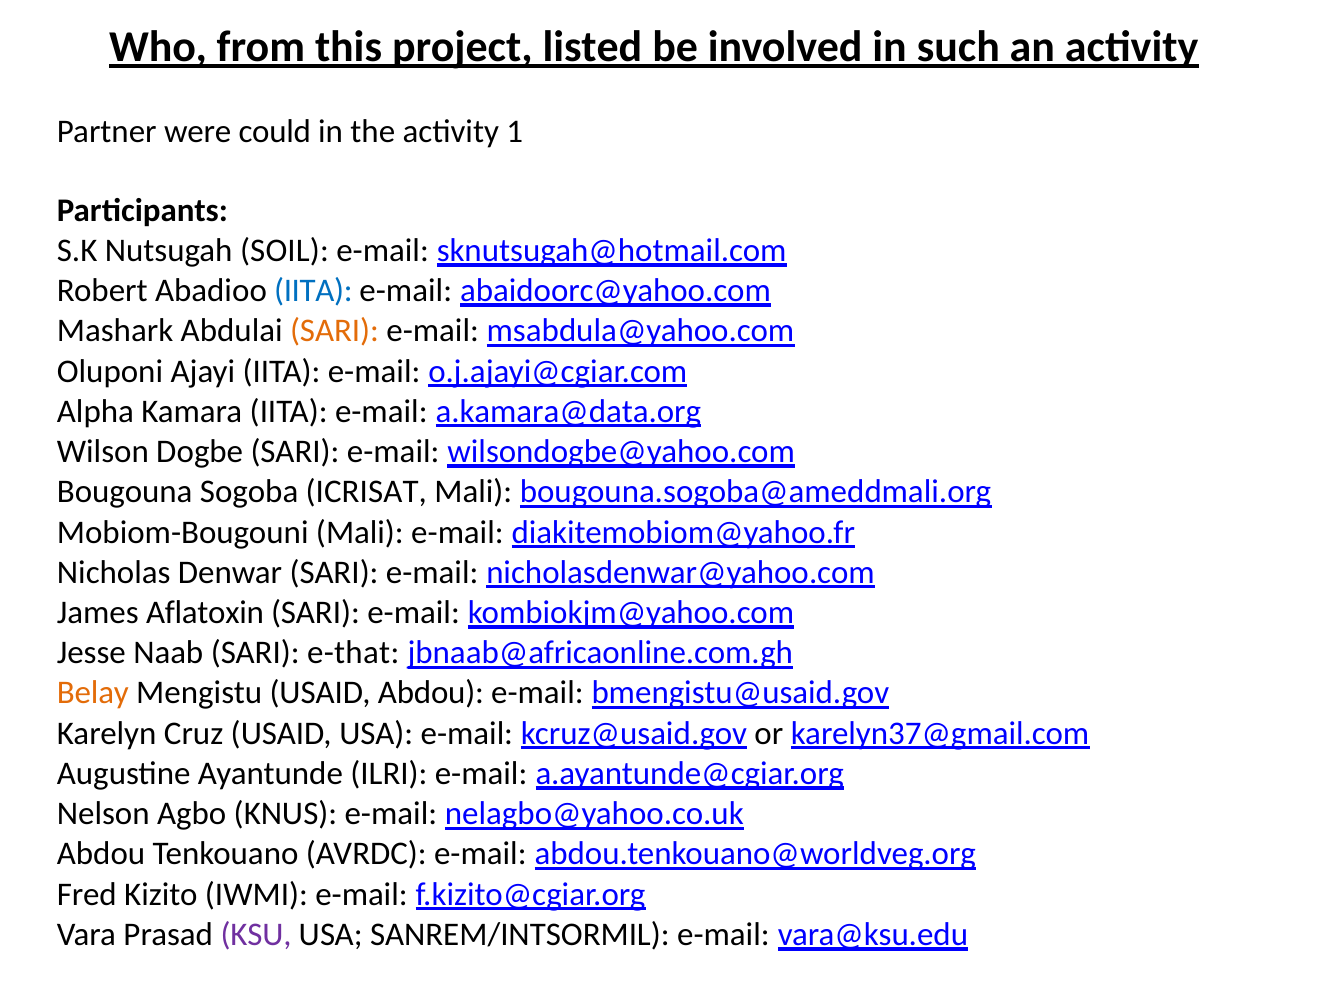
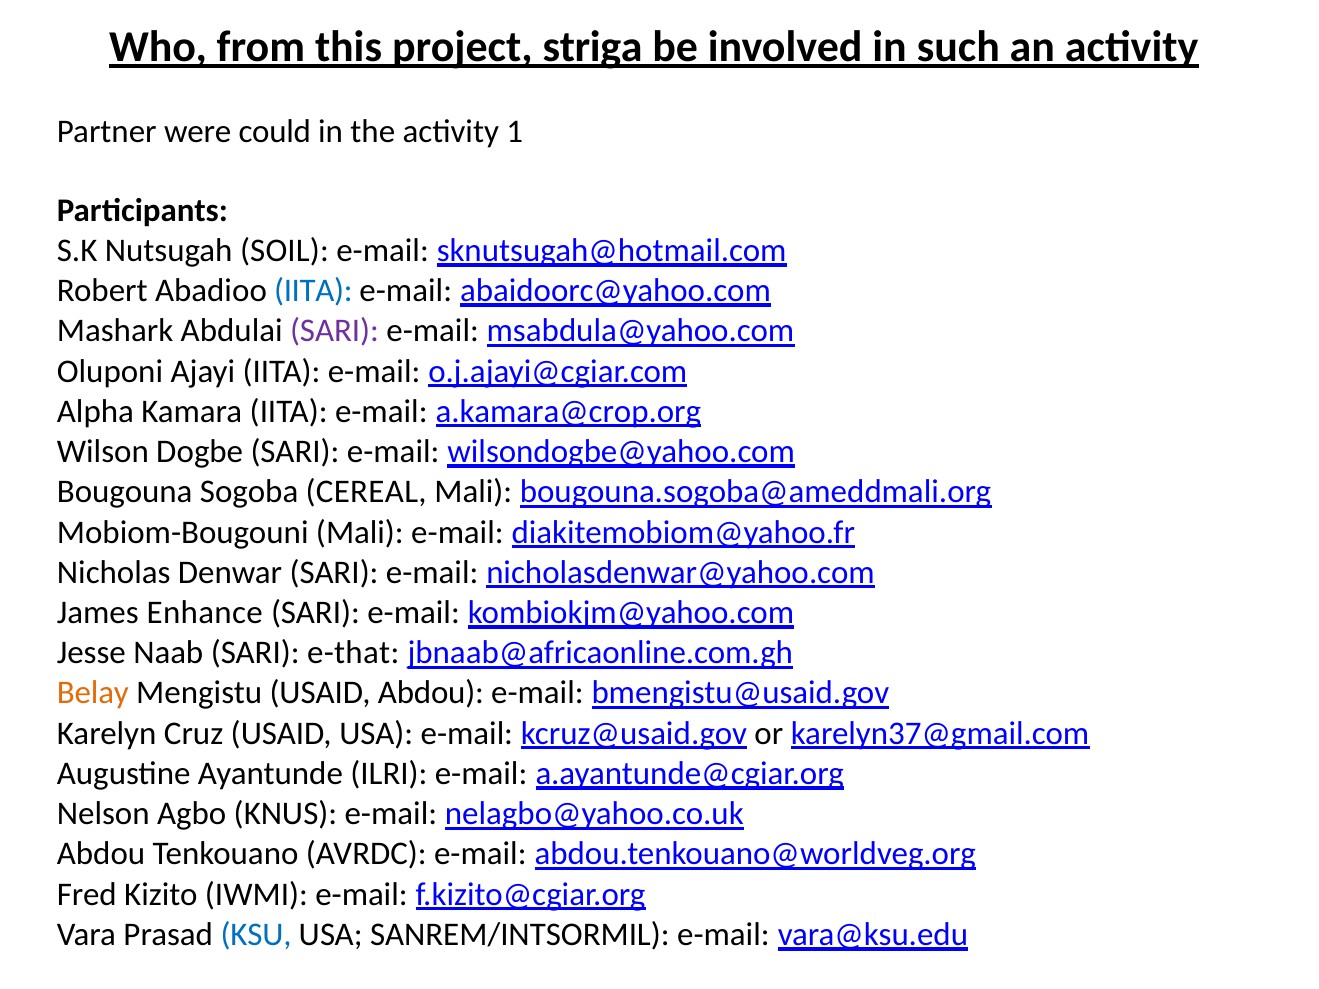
listed: listed -> striga
SARI at (334, 331) colour: orange -> purple
a.kamara@data.org: a.kamara@data.org -> a.kamara@crop.org
ICRISAT: ICRISAT -> CEREAL
Aflatoxin: Aflatoxin -> Enhance
KSU colour: purple -> blue
